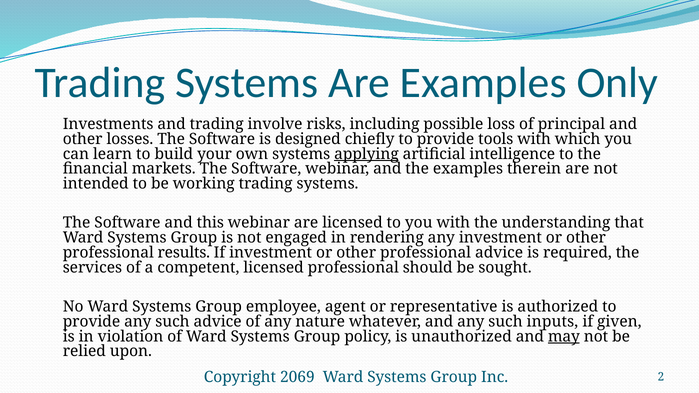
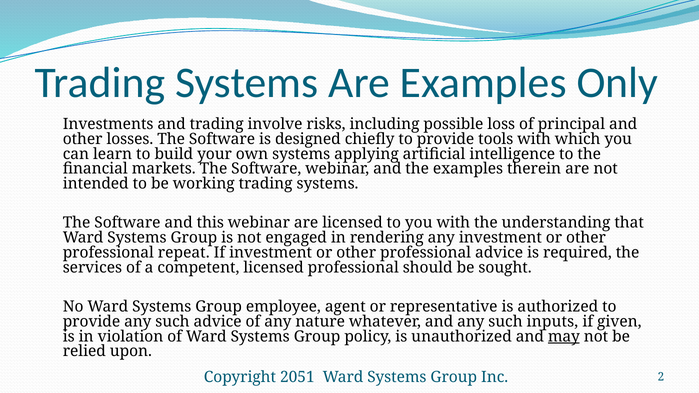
applying underline: present -> none
results: results -> repeat
2069: 2069 -> 2051
